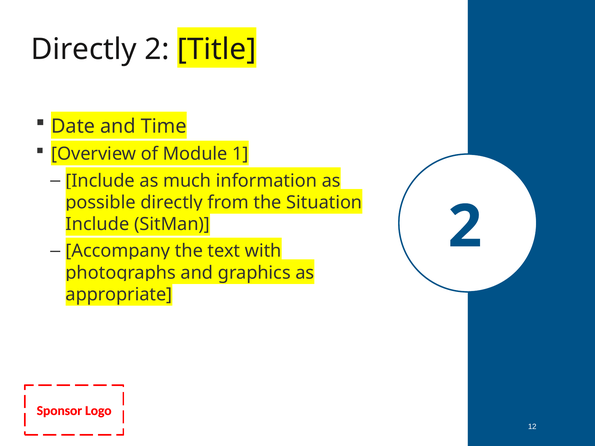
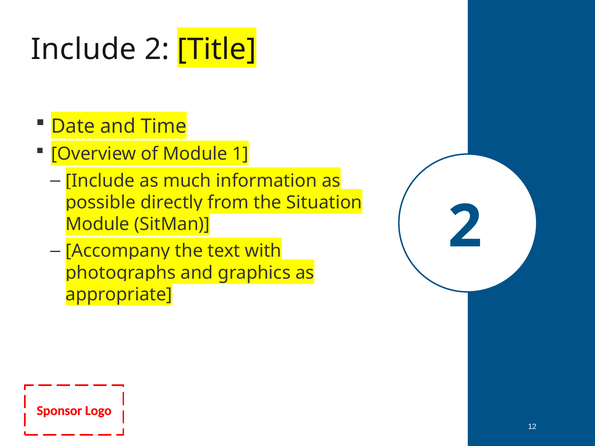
Directly at (84, 49): Directly -> Include
Include at (97, 224): Include -> Module
